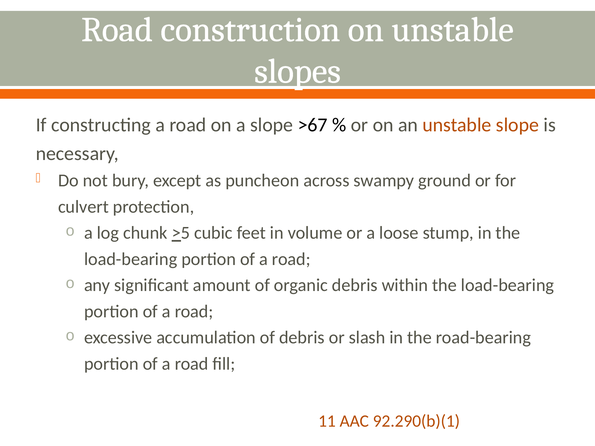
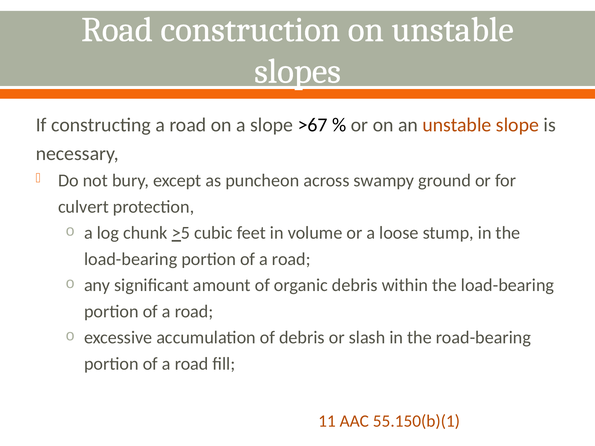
92.290(b)(1: 92.290(b)(1 -> 55.150(b)(1
